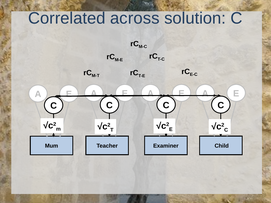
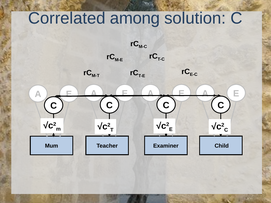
across: across -> among
